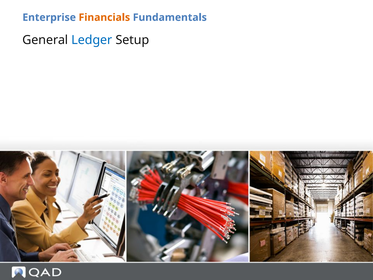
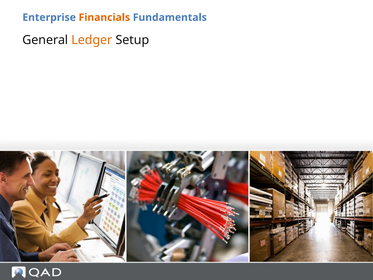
Ledger colour: blue -> orange
